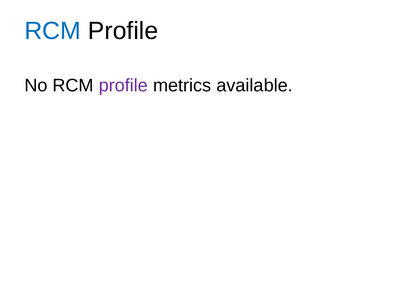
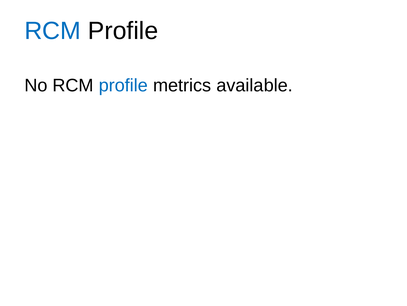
profile at (123, 85) colour: purple -> blue
